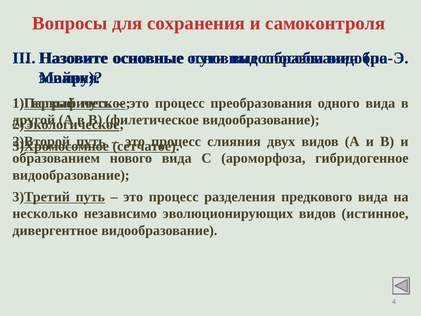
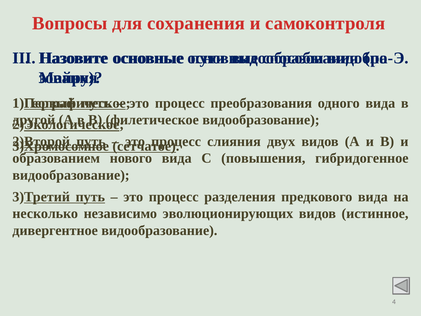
ароморфоза: ароморфоза -> повышения
